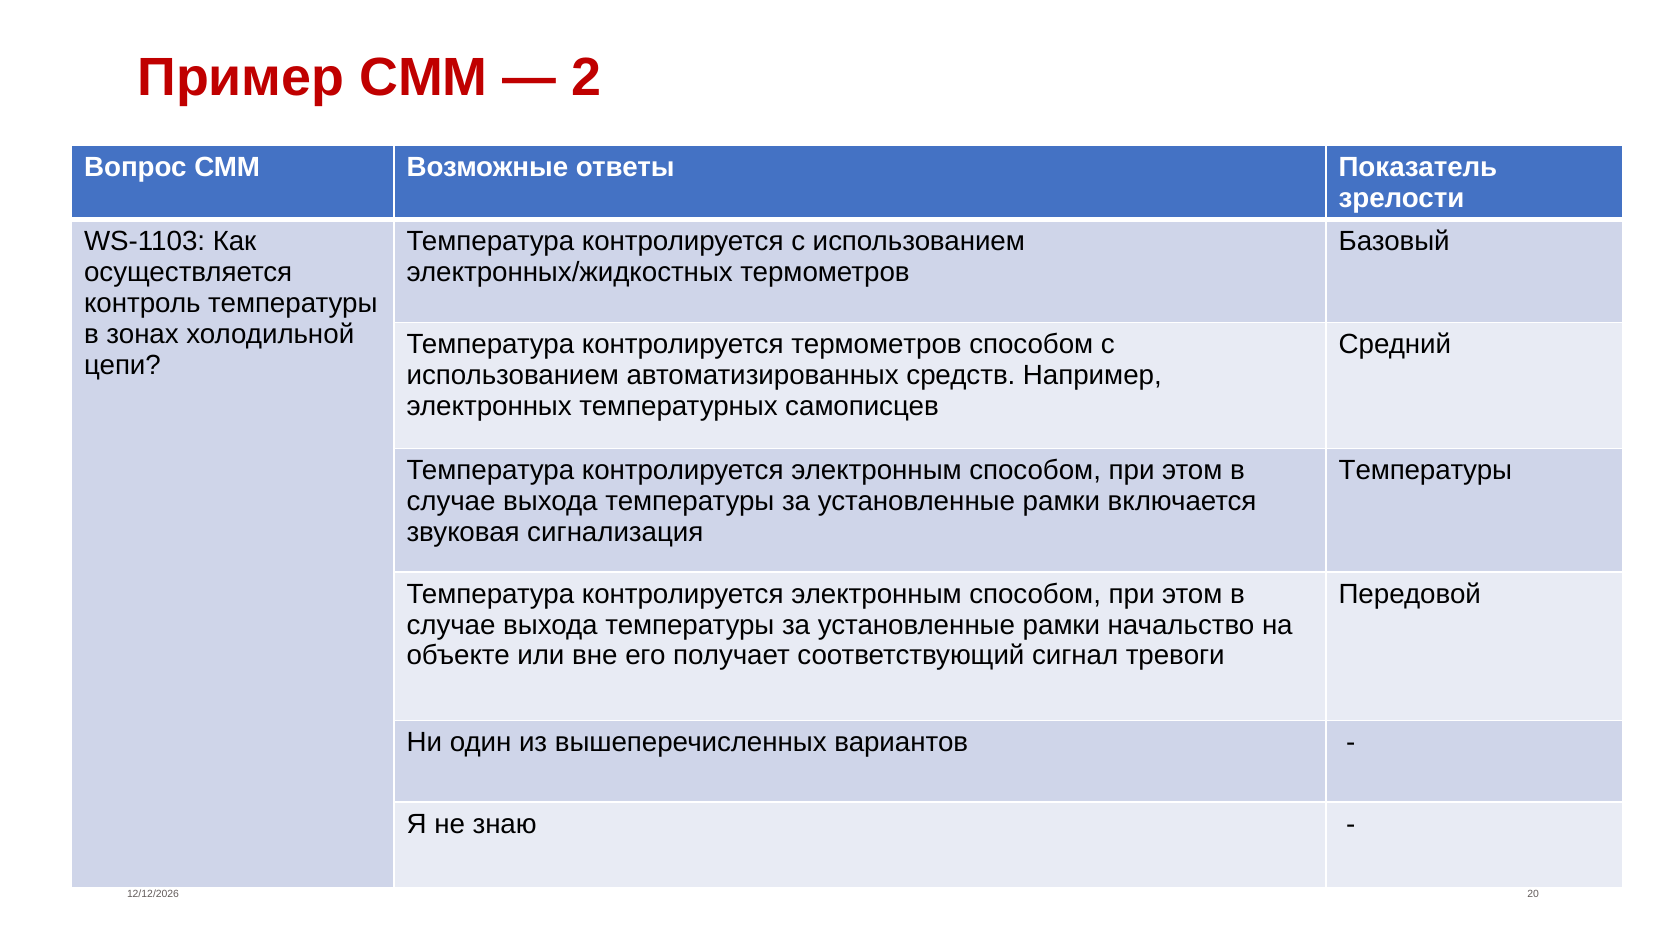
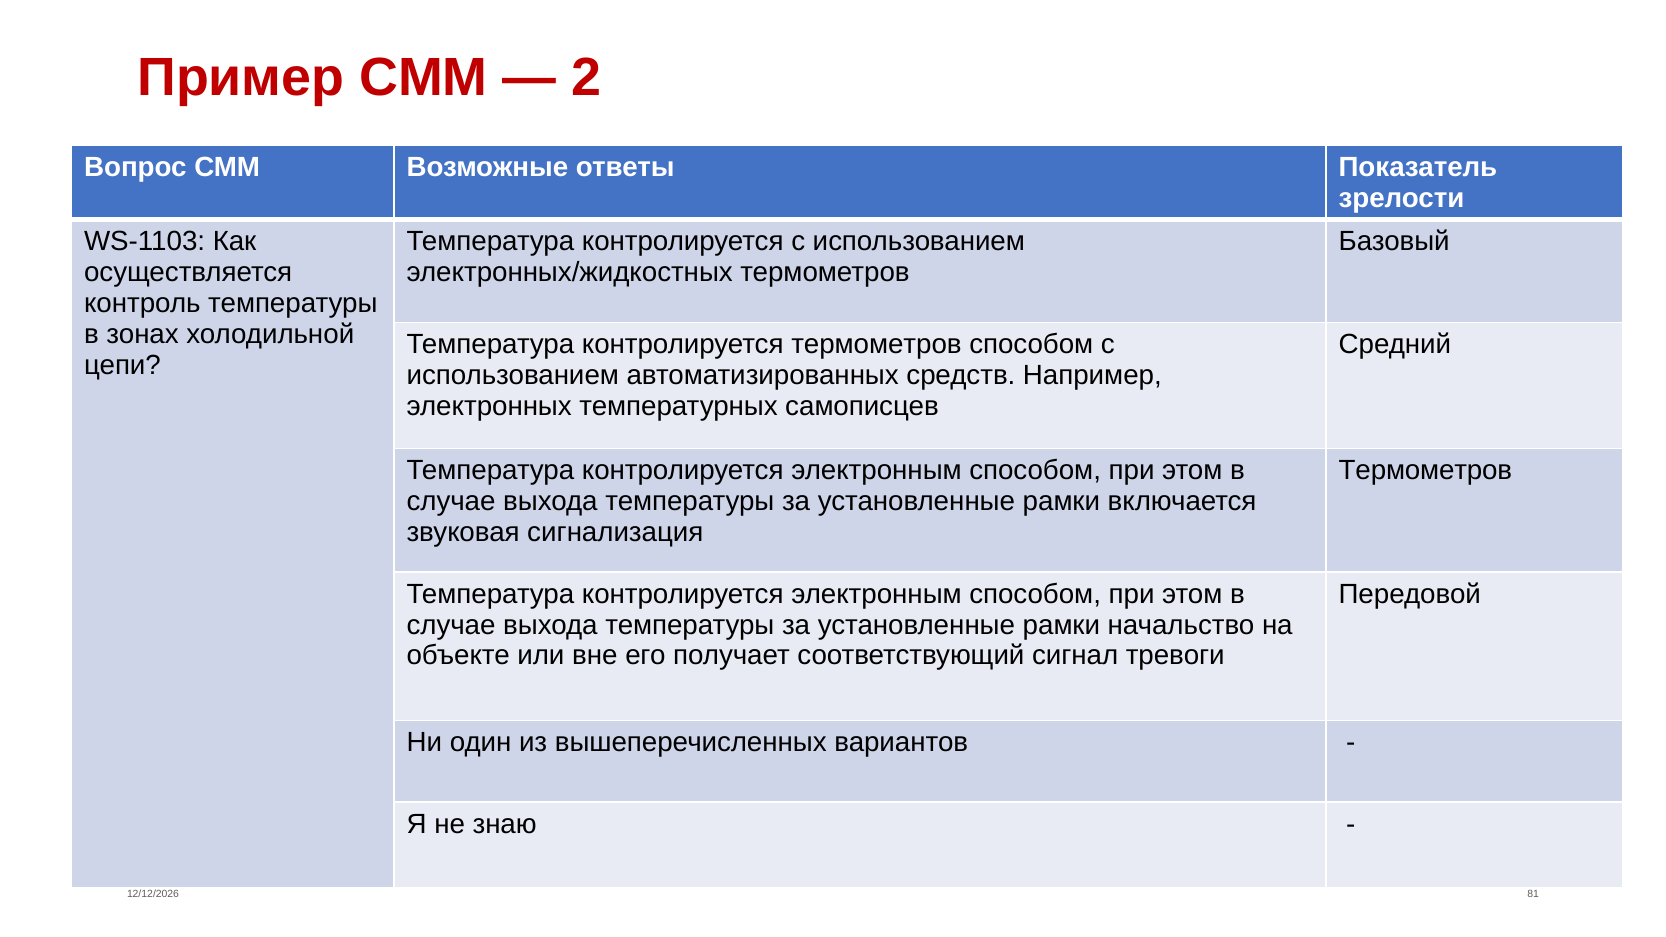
Температуры at (1425, 471): Температуры -> Термометров
20: 20 -> 81
